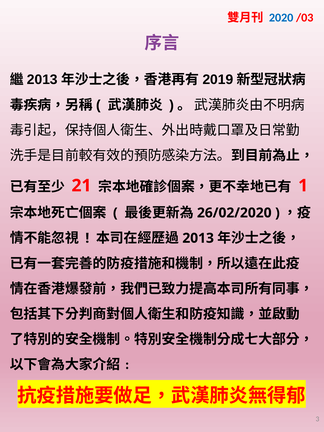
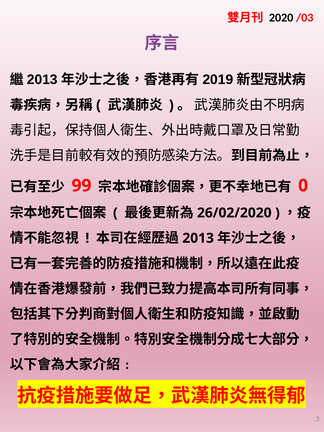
2020 colour: blue -> black
21: 21 -> 99
1: 1 -> 0
